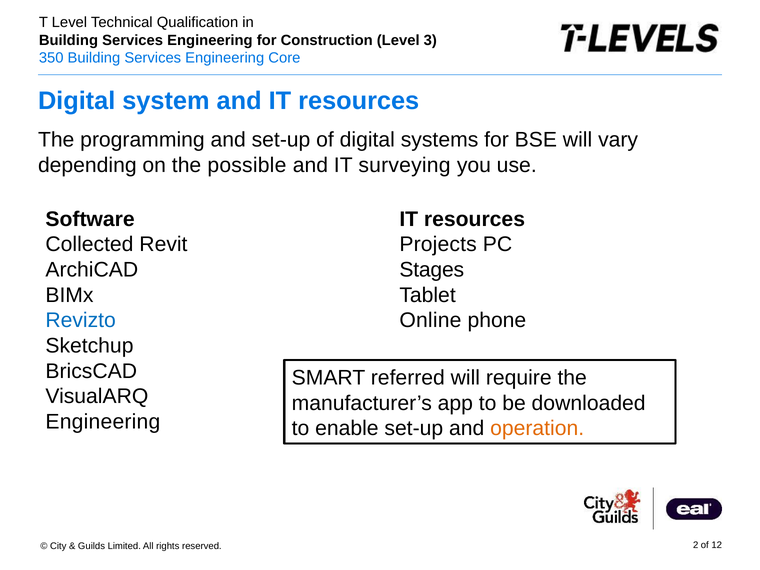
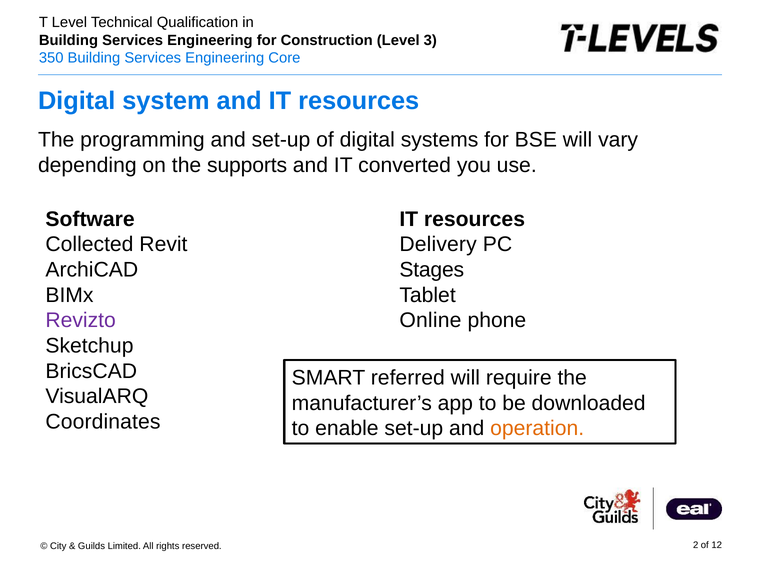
possible: possible -> supports
surveying: surveying -> converted
Projects: Projects -> Delivery
Revizto colour: blue -> purple
Engineering at (103, 422): Engineering -> Coordinates
